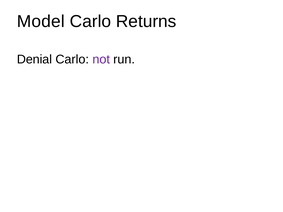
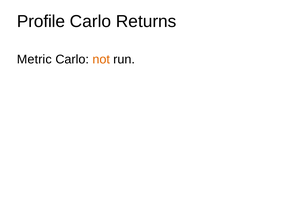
Model: Model -> Profile
Denial: Denial -> Metric
not colour: purple -> orange
